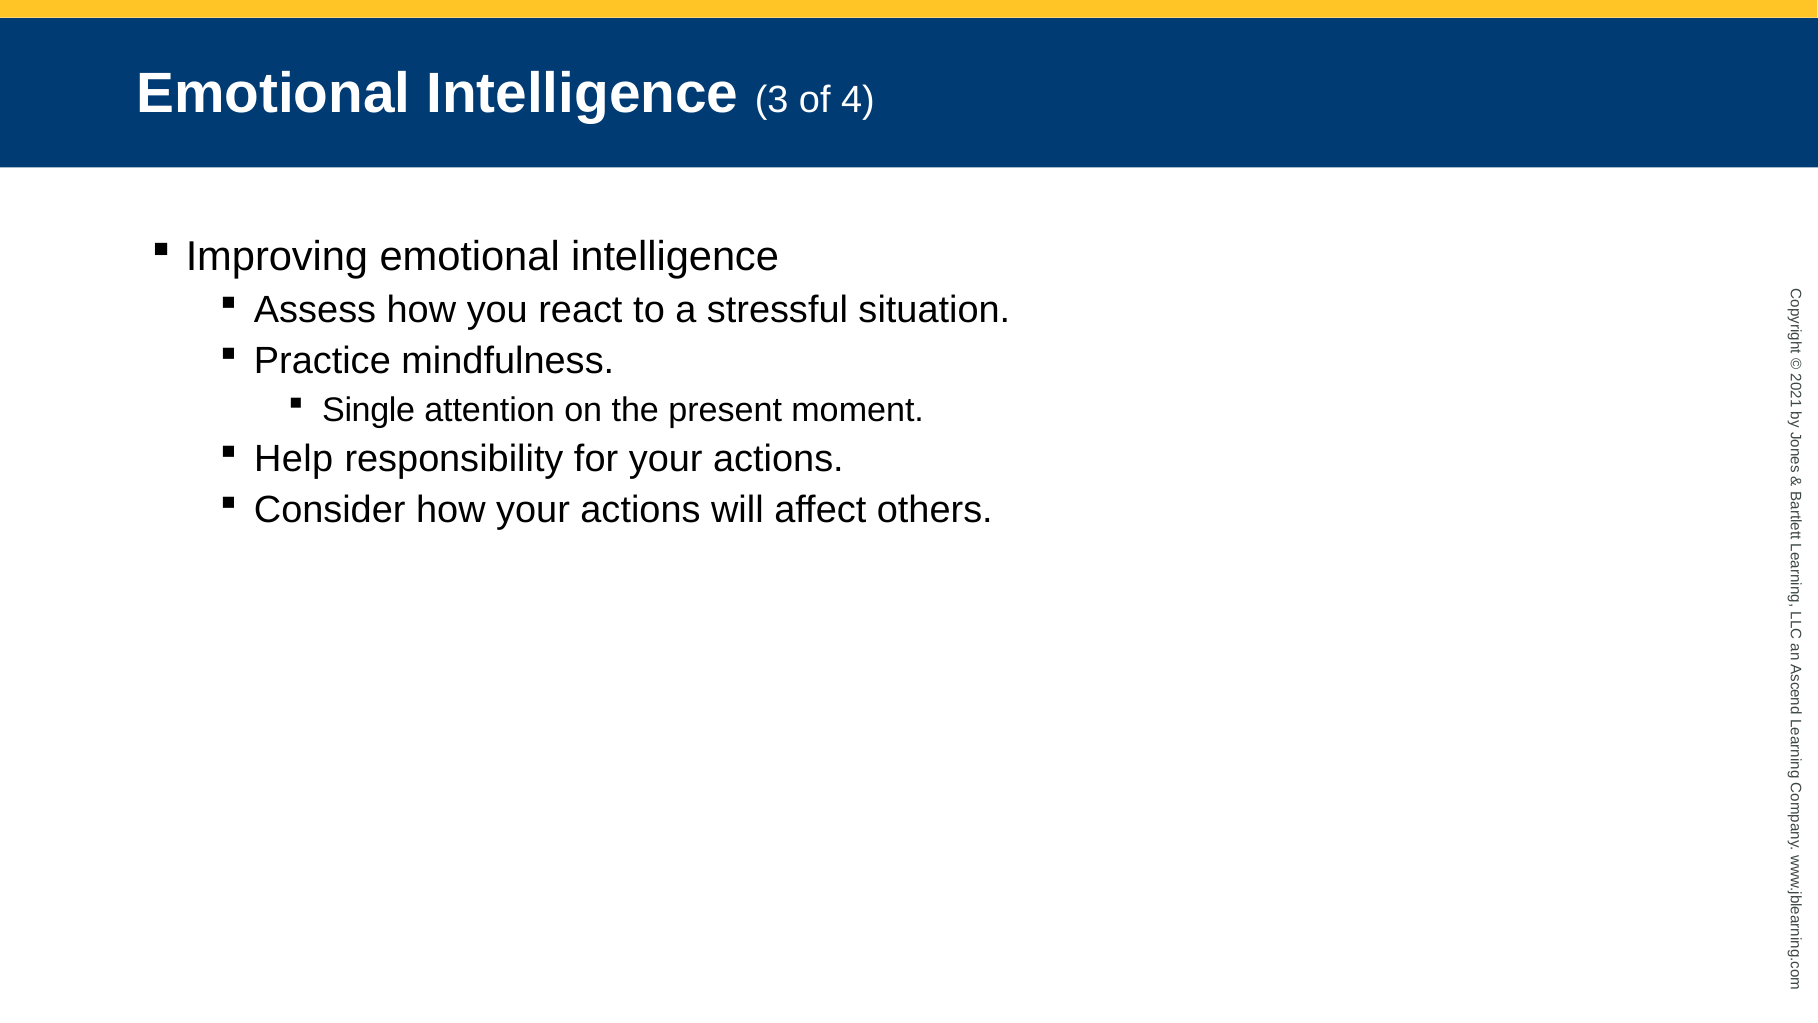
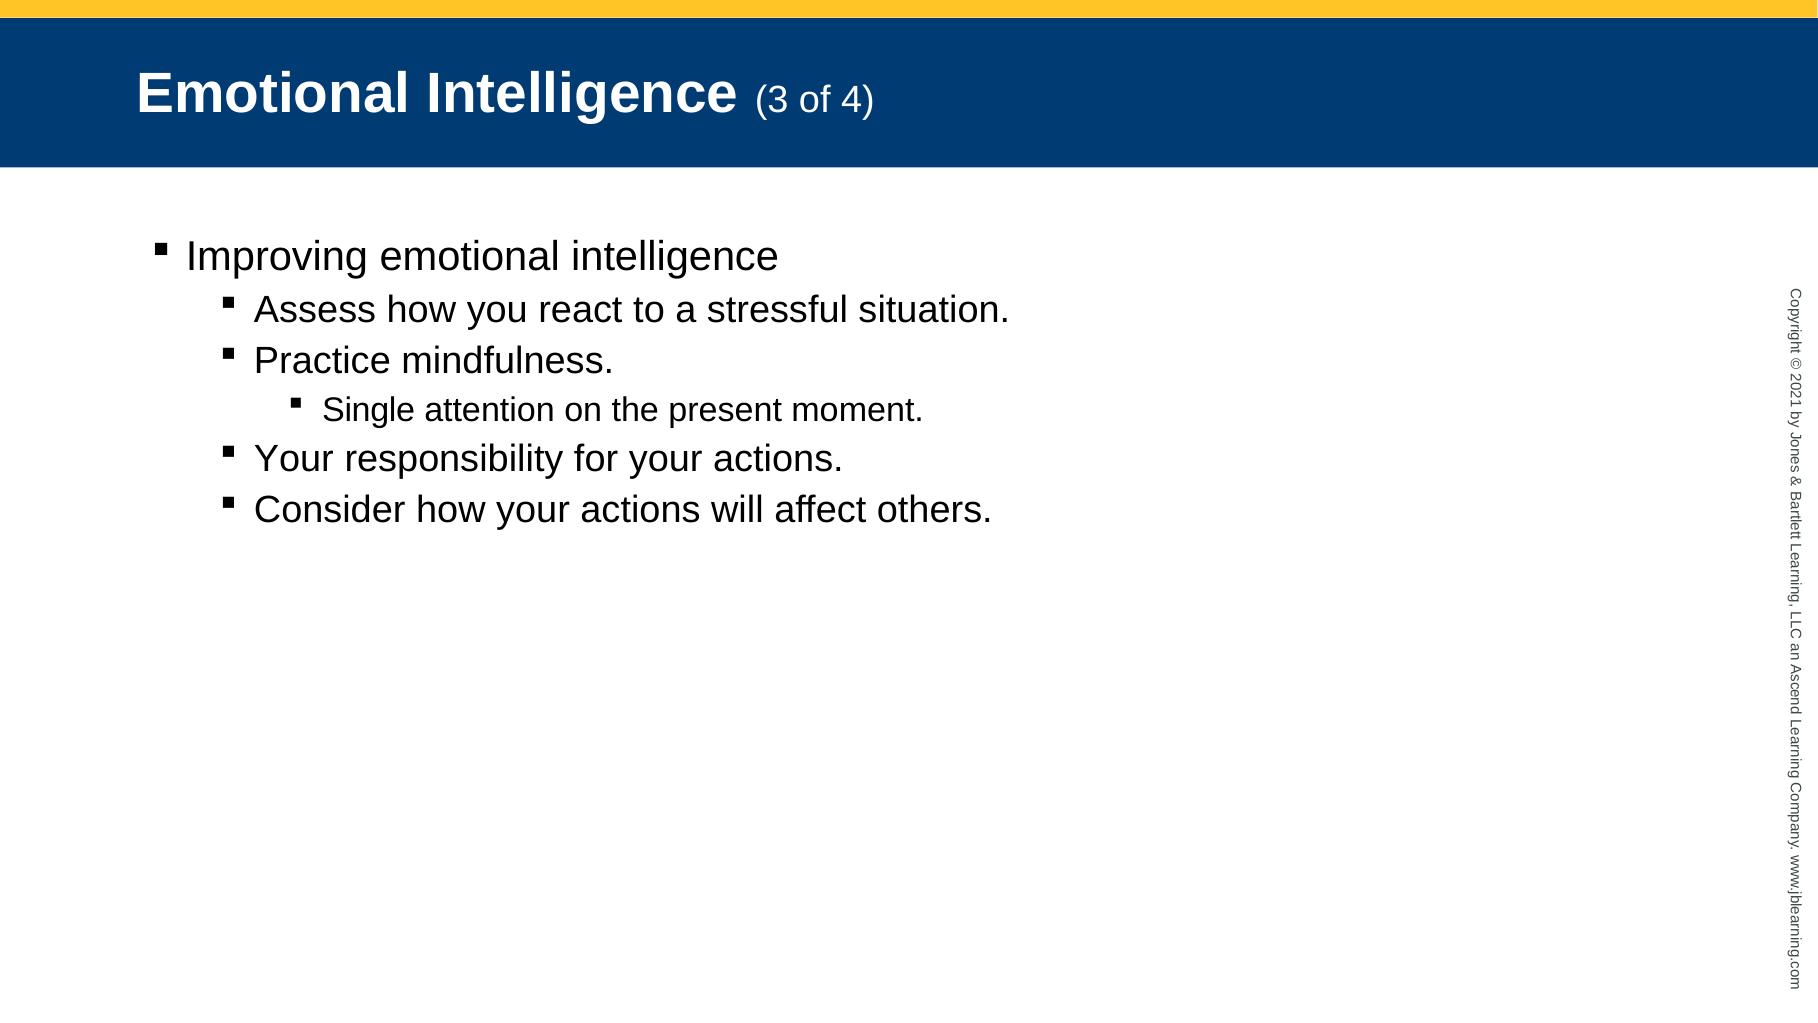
Help at (294, 459): Help -> Your
